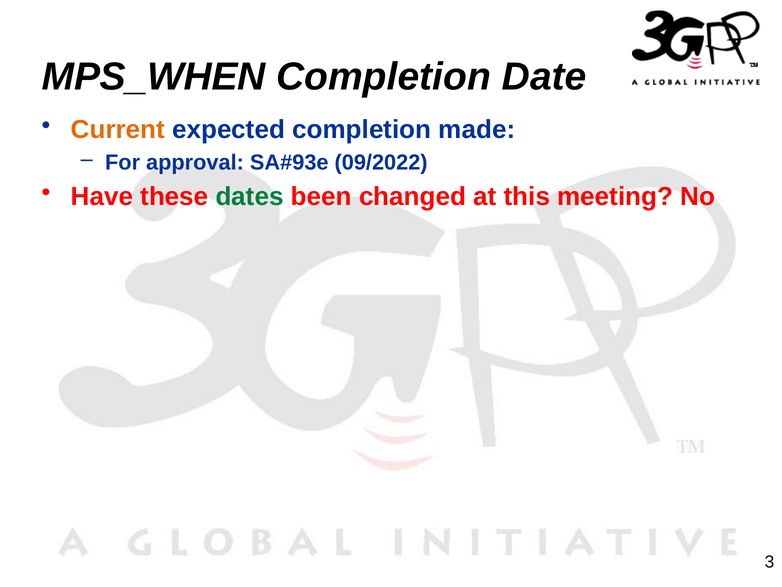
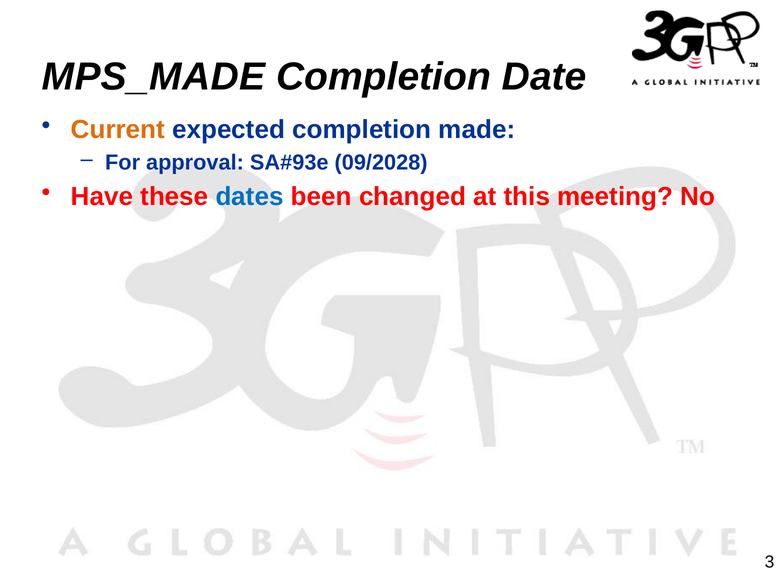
MPS_WHEN: MPS_WHEN -> MPS_MADE
09/2022: 09/2022 -> 09/2028
dates colour: green -> blue
